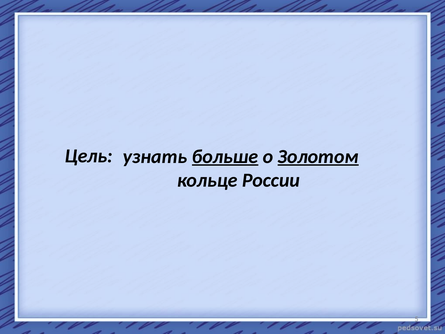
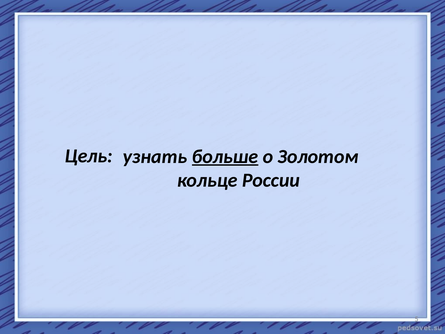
Золотом underline: present -> none
